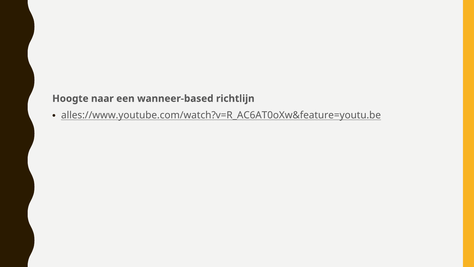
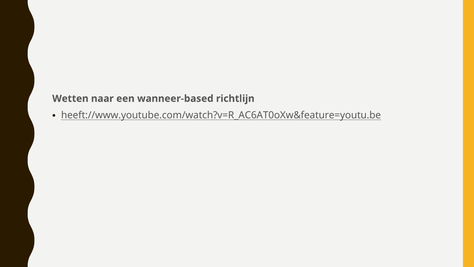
Hoogte: Hoogte -> Wetten
alles://www.youtube.com/watch?v=R_AC6AT0oXw&feature=youtu.be: alles://www.youtube.com/watch?v=R_AC6AT0oXw&feature=youtu.be -> heeft://www.youtube.com/watch?v=R_AC6AT0oXw&feature=youtu.be
